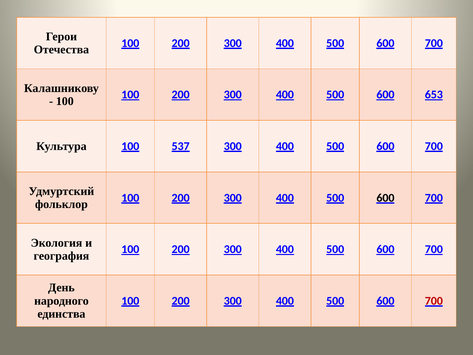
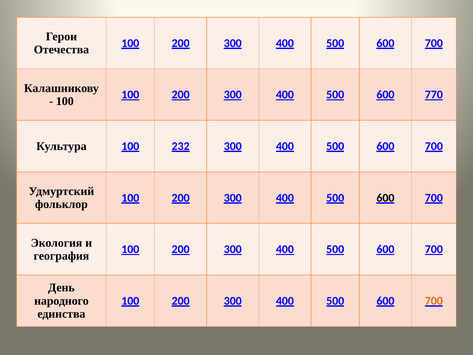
653: 653 -> 770
537: 537 -> 232
700 at (434, 301) colour: red -> orange
